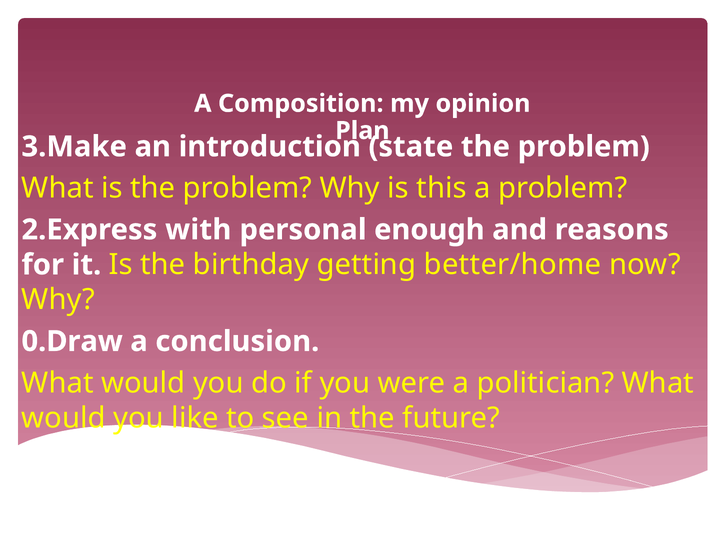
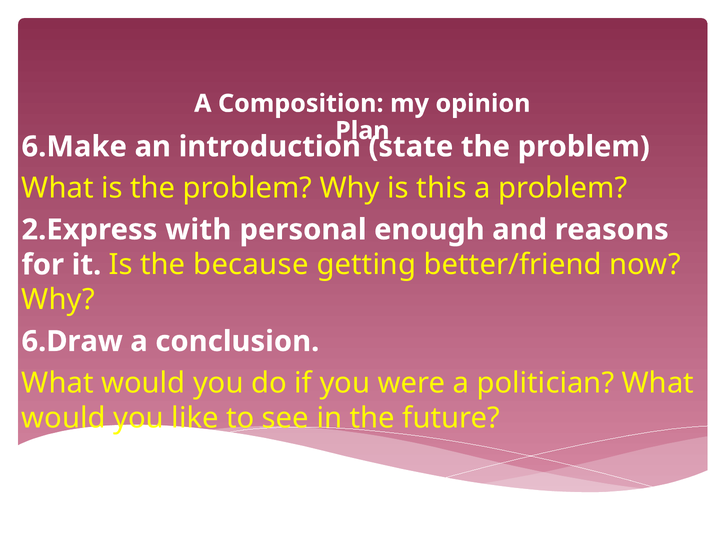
3.Make: 3.Make -> 6.Make
birthday: birthday -> because
better/home: better/home -> better/friend
0.Draw: 0.Draw -> 6.Draw
